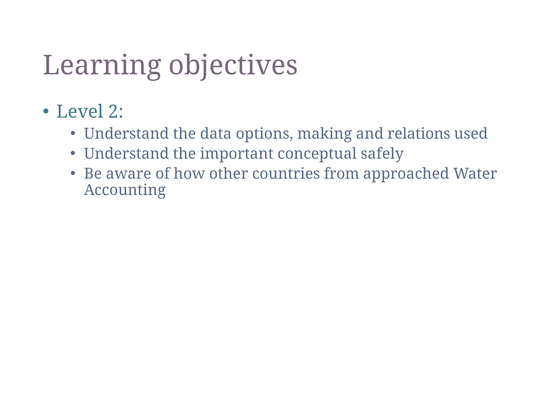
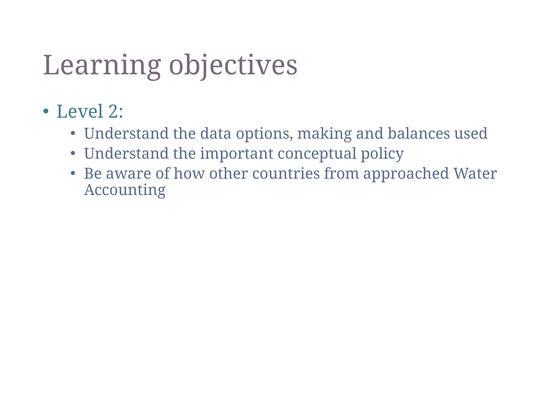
relations: relations -> balances
safely: safely -> policy
